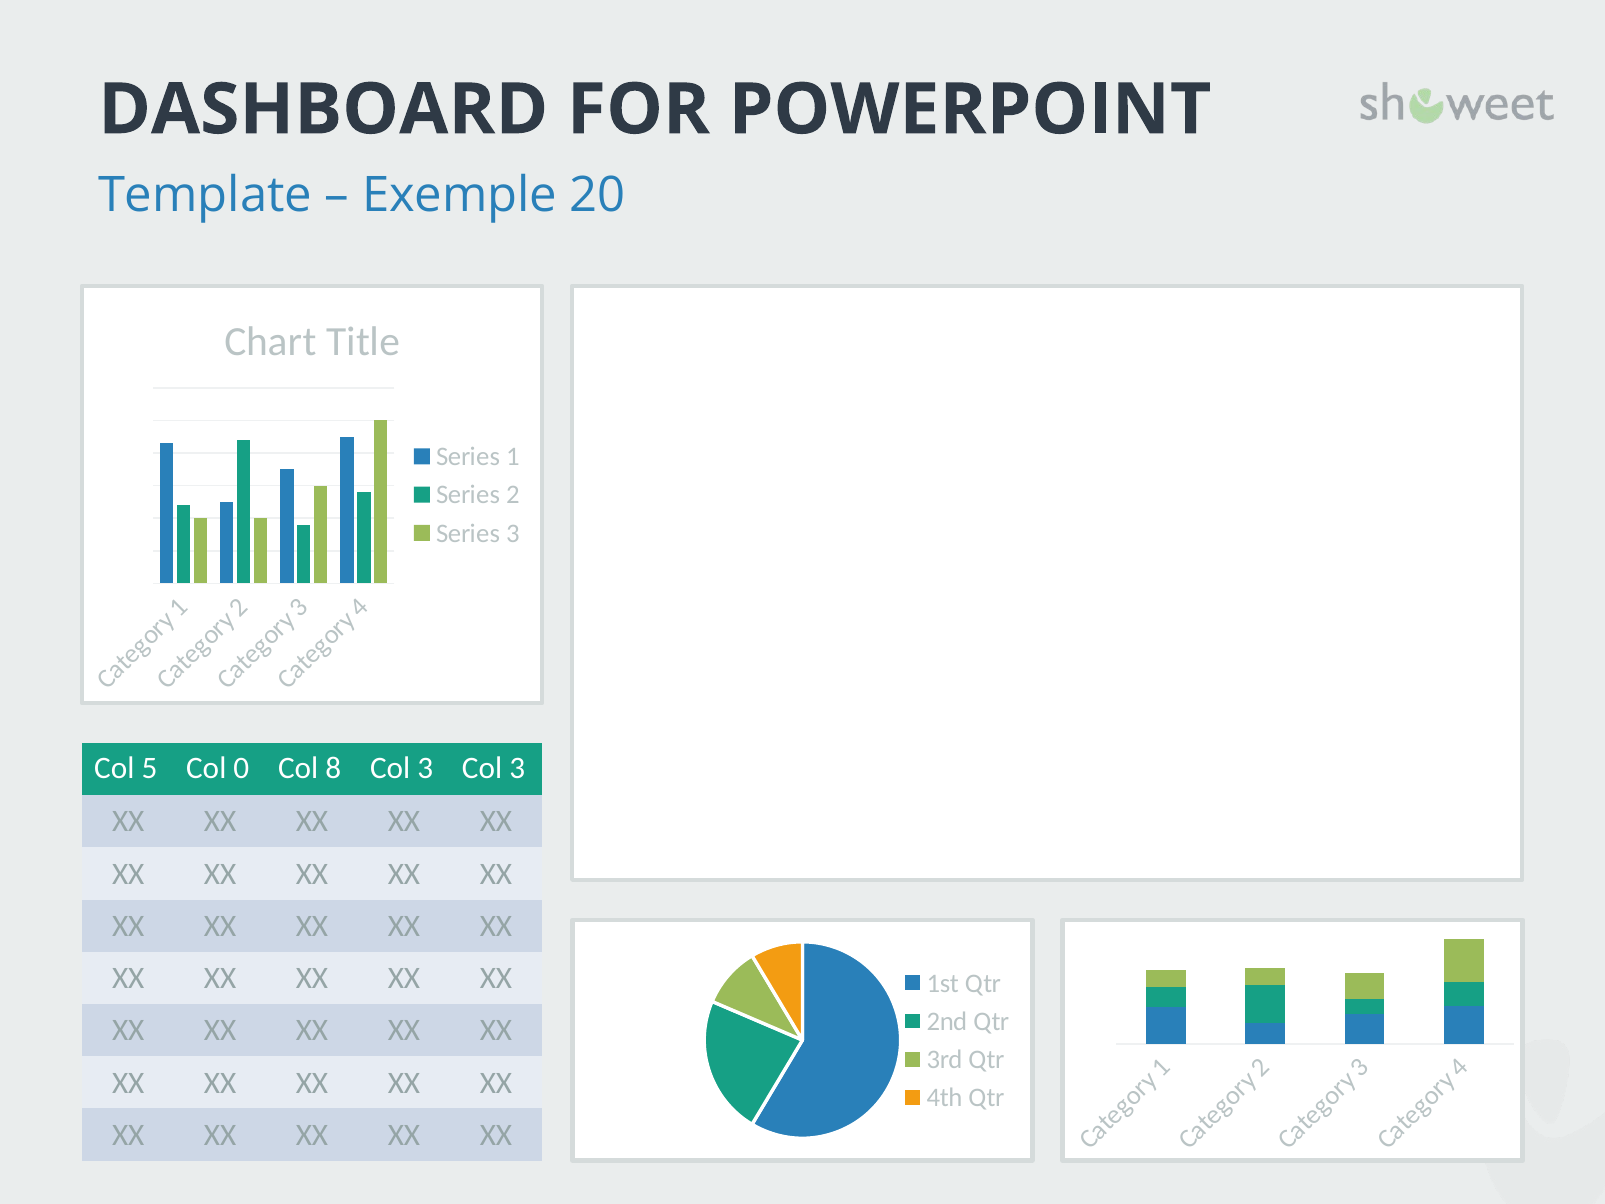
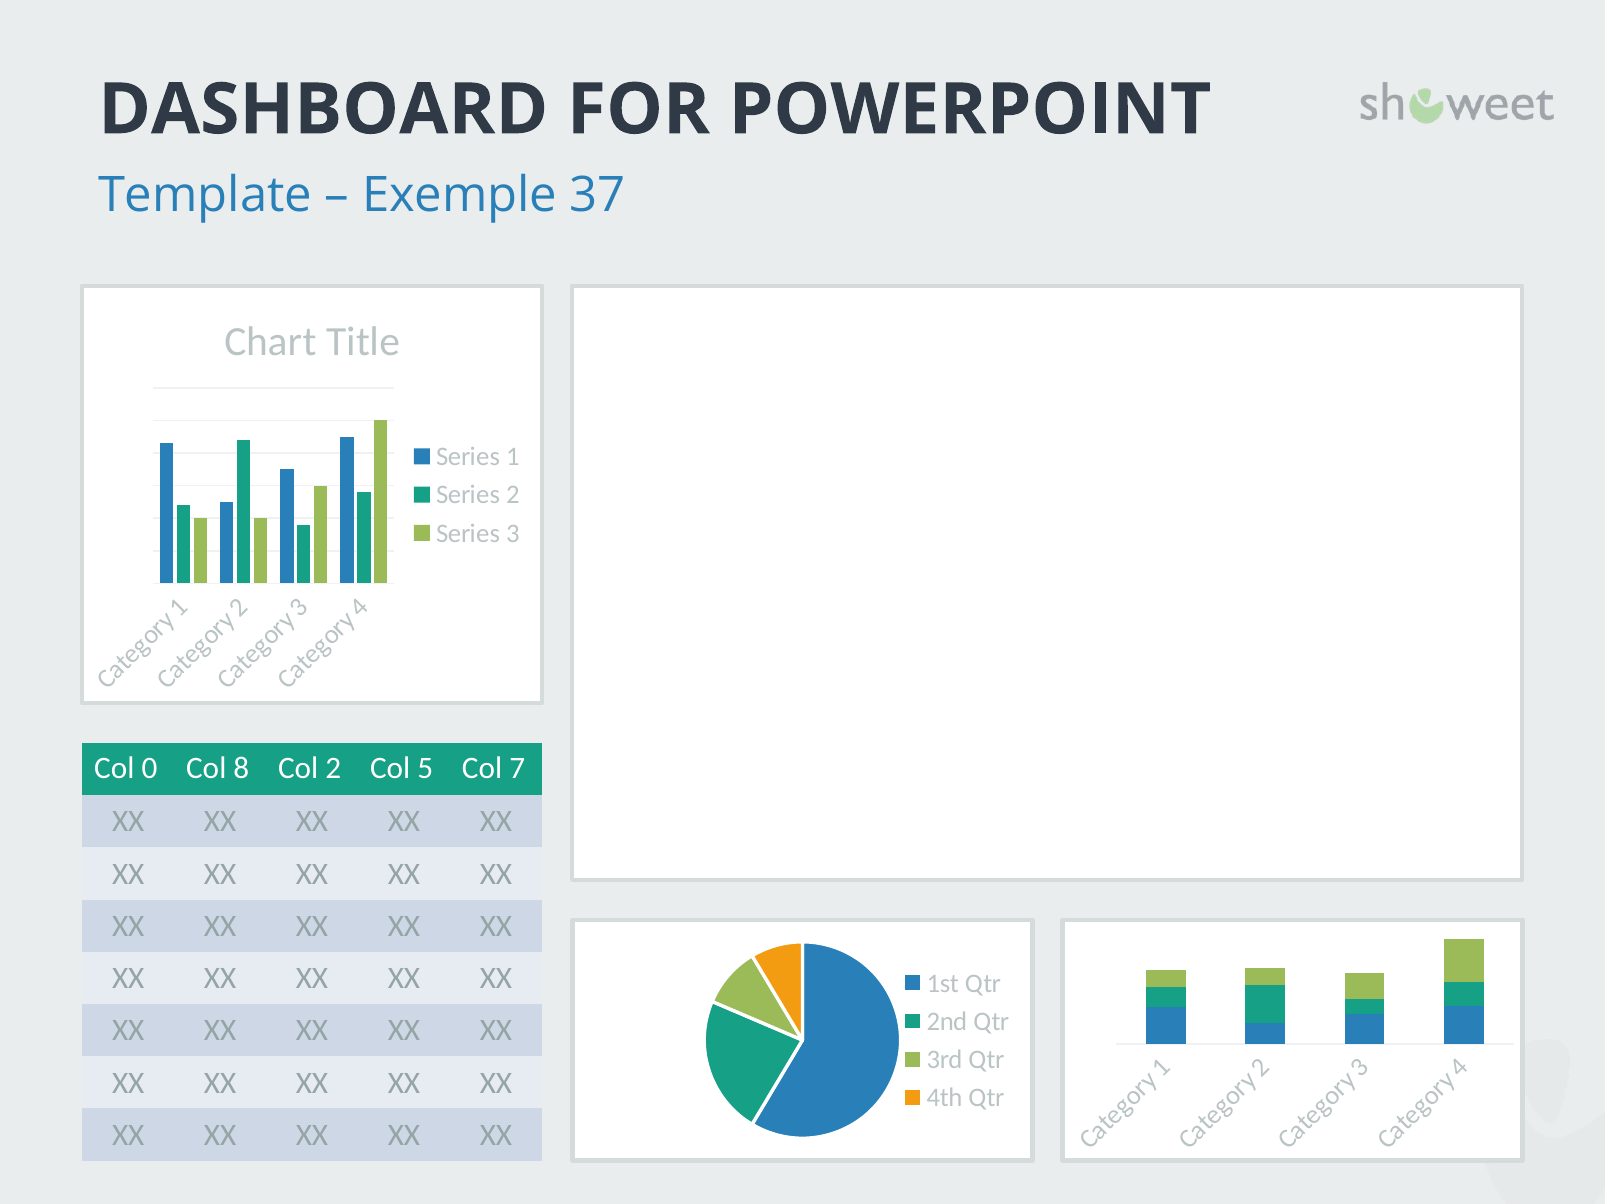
20: 20 -> 37
5: 5 -> 0
0: 0 -> 8
Col 8: 8 -> 2
3 at (425, 768): 3 -> 5
3 at (517, 768): 3 -> 7
